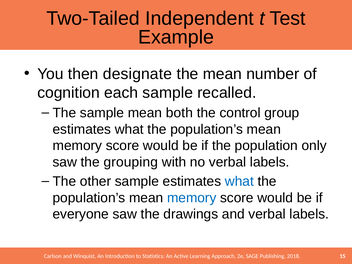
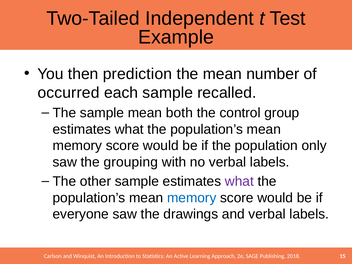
designate: designate -> prediction
cognition: cognition -> occurred
what at (239, 181) colour: blue -> purple
